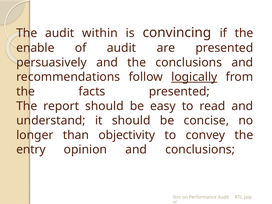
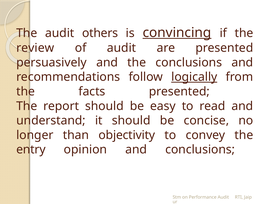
within: within -> others
convincing underline: none -> present
enable: enable -> review
